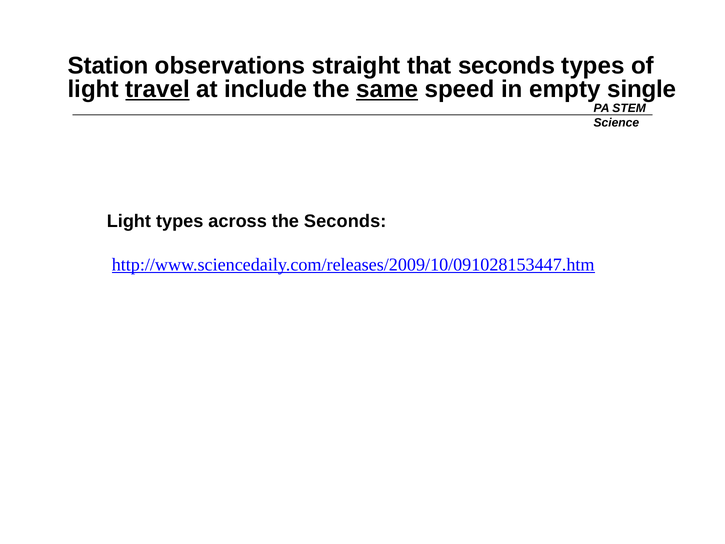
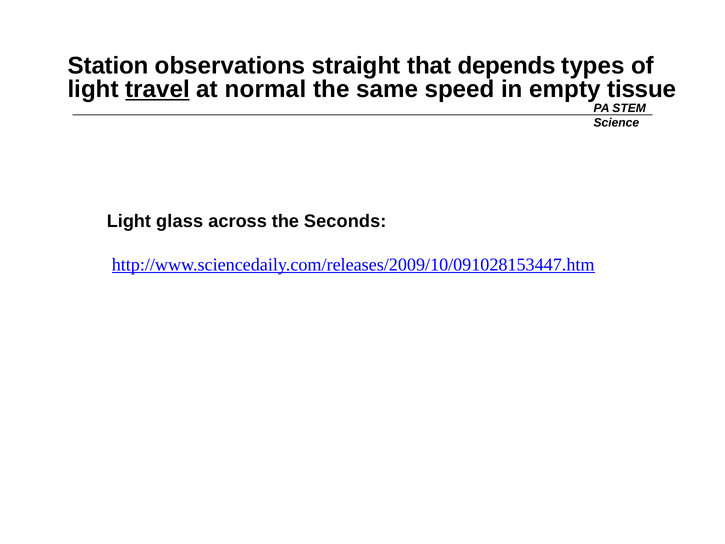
that seconds: seconds -> depends
include: include -> normal
same underline: present -> none
single: single -> tissue
Light types: types -> glass
